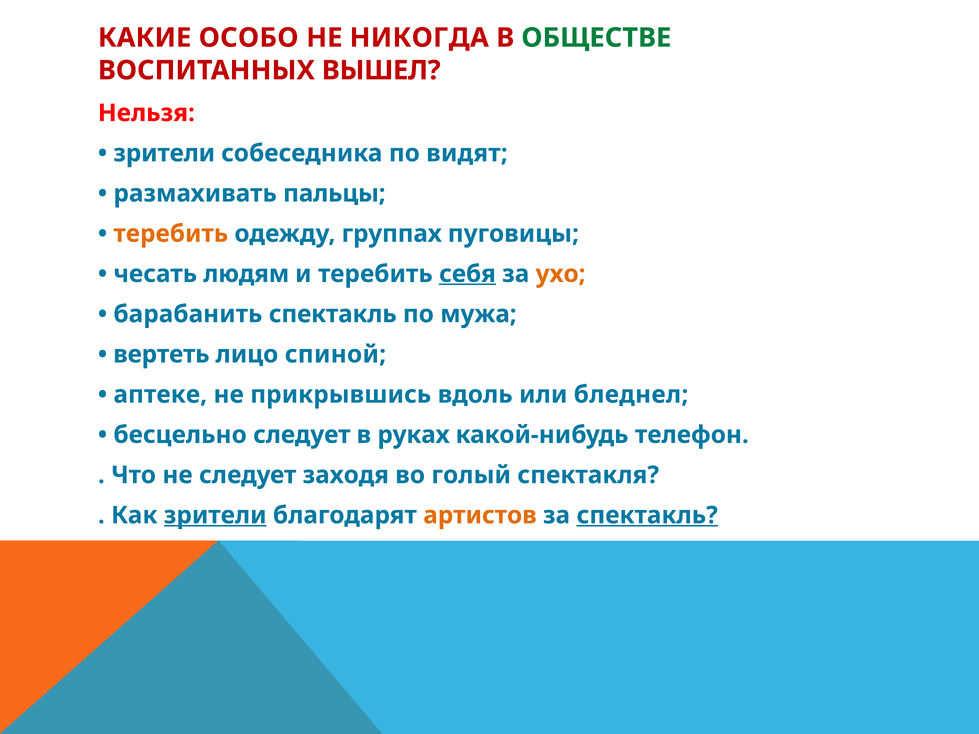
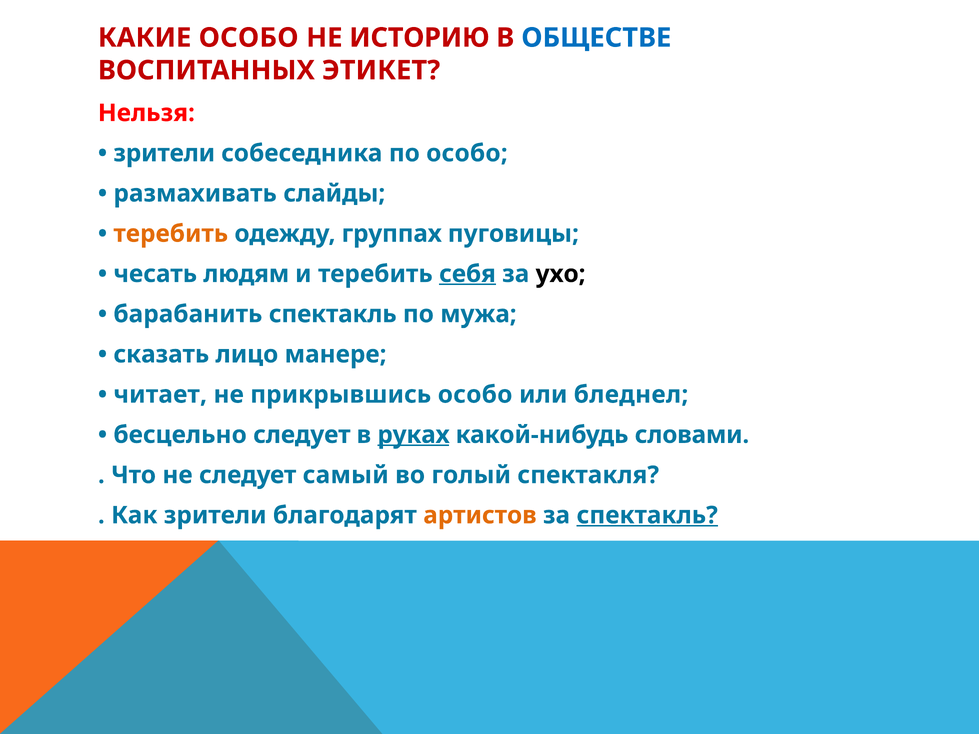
НИКОГДА: НИКОГДА -> ИСТОРИЮ
ОБЩЕСТВЕ colour: green -> blue
ВЫШЕЛ: ВЫШЕЛ -> ЭТИКЕТ
по видят: видят -> особо
пальцы: пальцы -> слайды
ухо colour: orange -> black
вертеть: вертеть -> сказать
спиной: спиной -> манере
аптеке: аптеке -> читает
прикрывшись вдоль: вдоль -> особо
руках underline: none -> present
телефон: телефон -> словами
заходя: заходя -> самый
зрители at (215, 515) underline: present -> none
